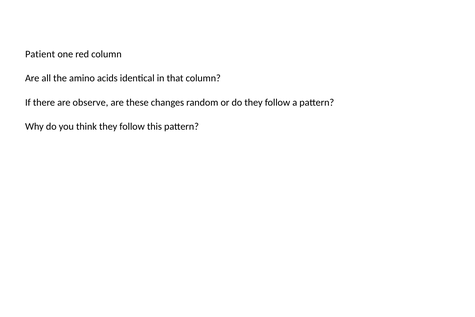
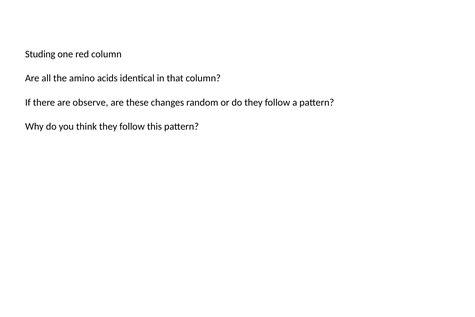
Patient: Patient -> Studing
